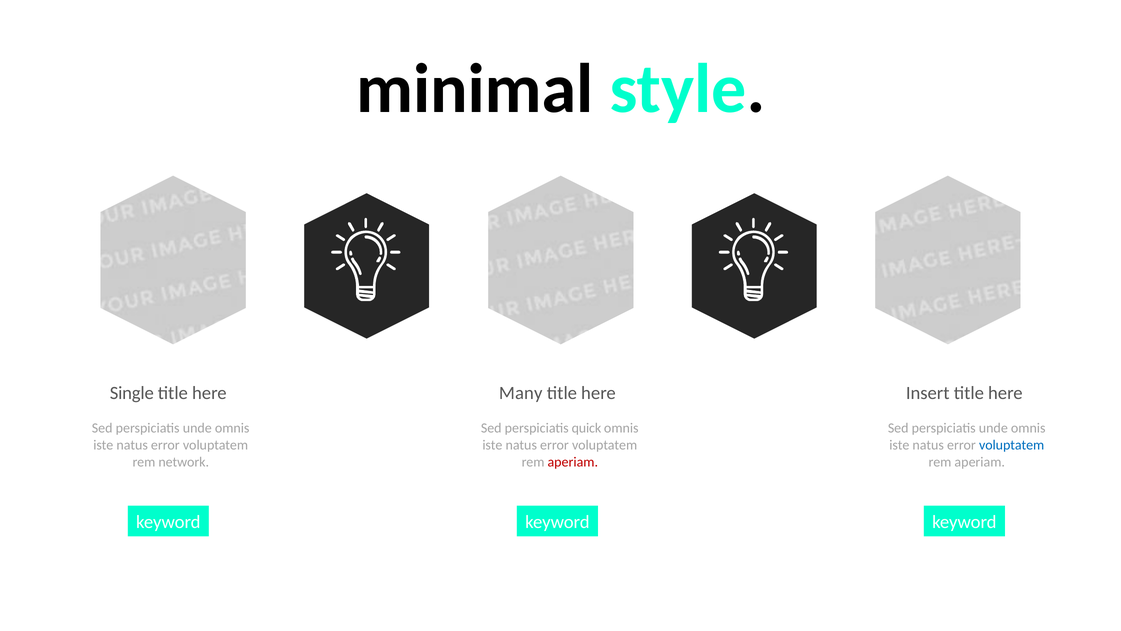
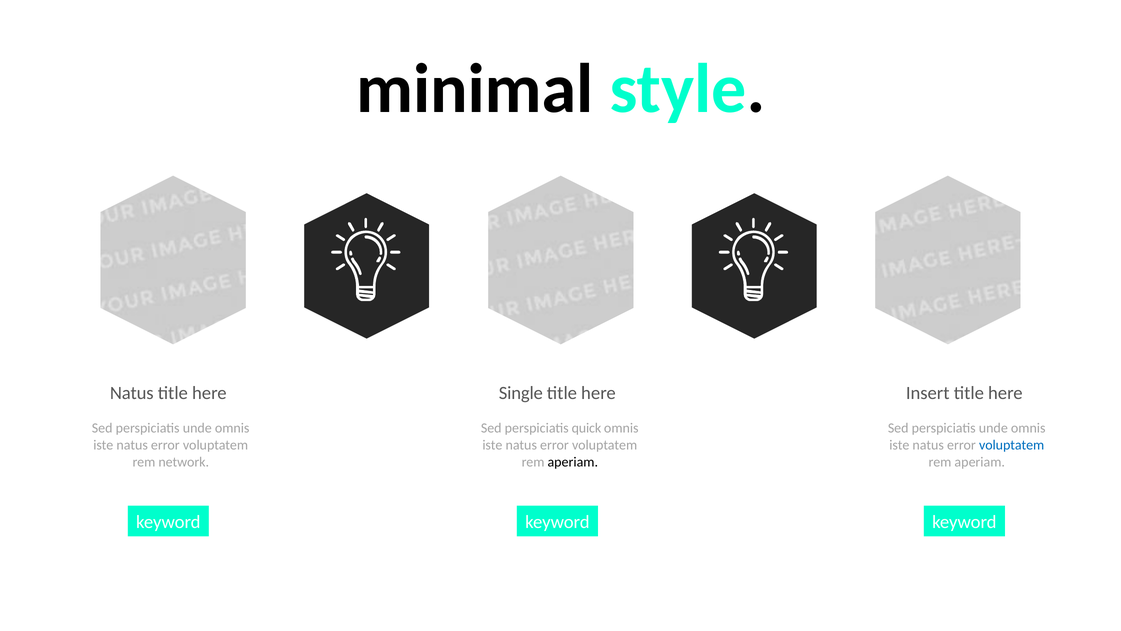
Single at (132, 393): Single -> Natus
Many: Many -> Single
aperiam at (573, 462) colour: red -> black
